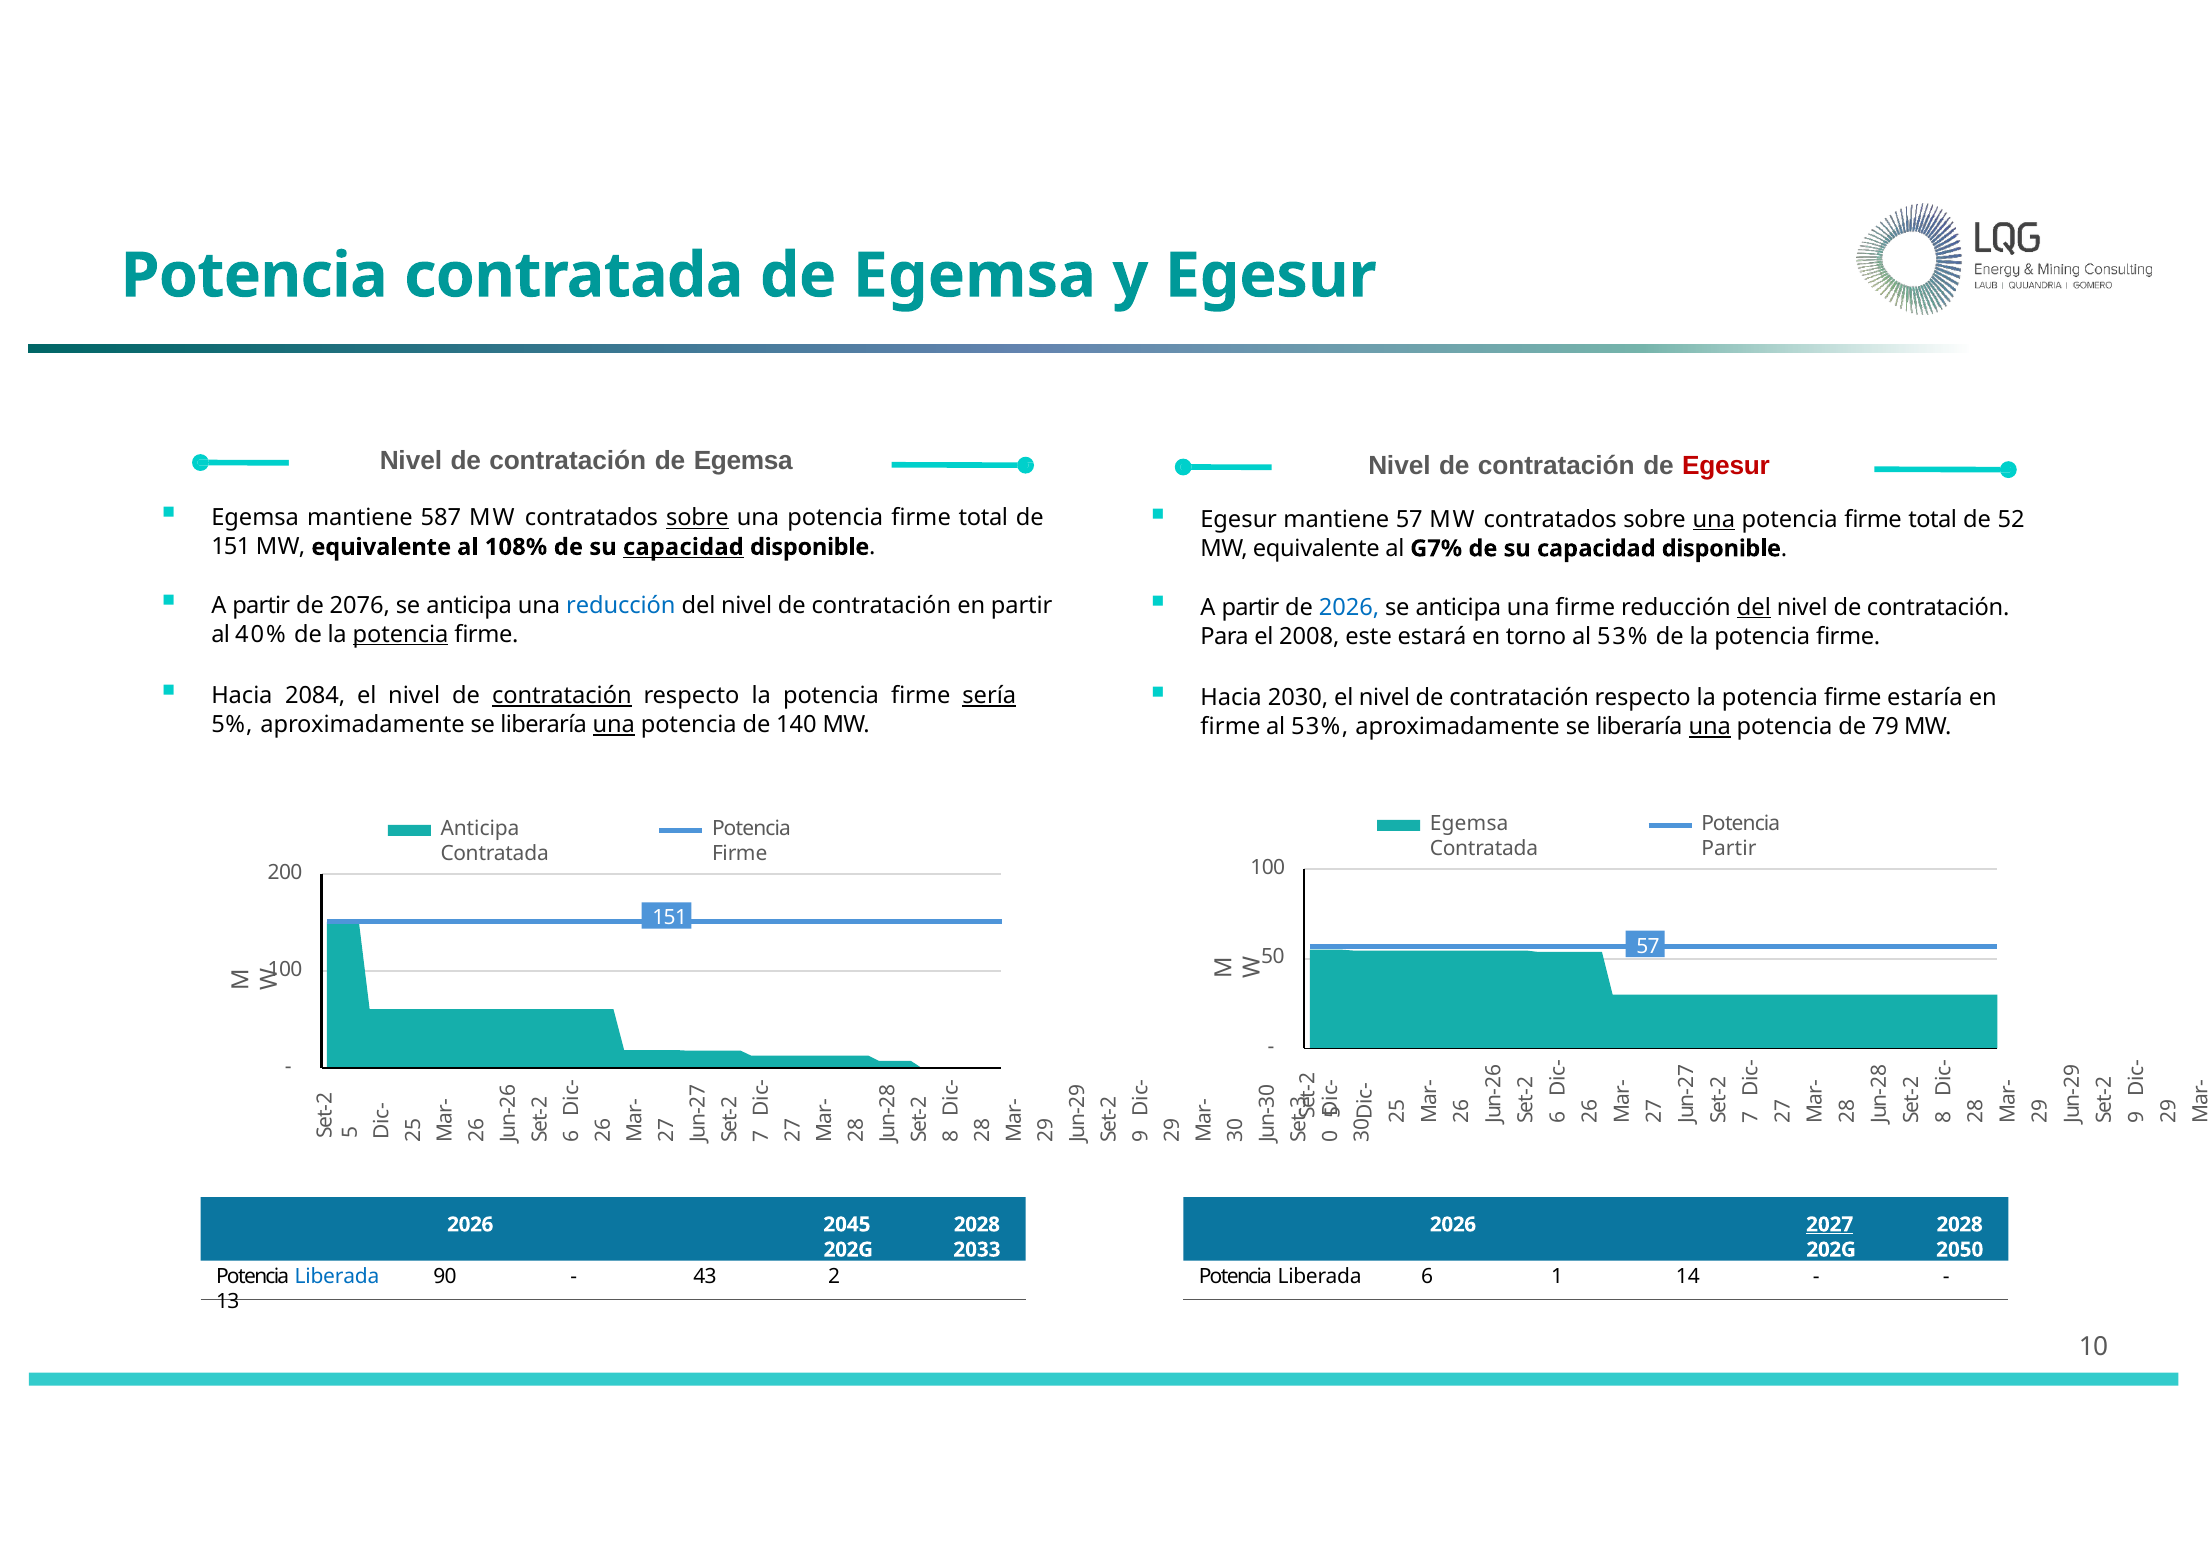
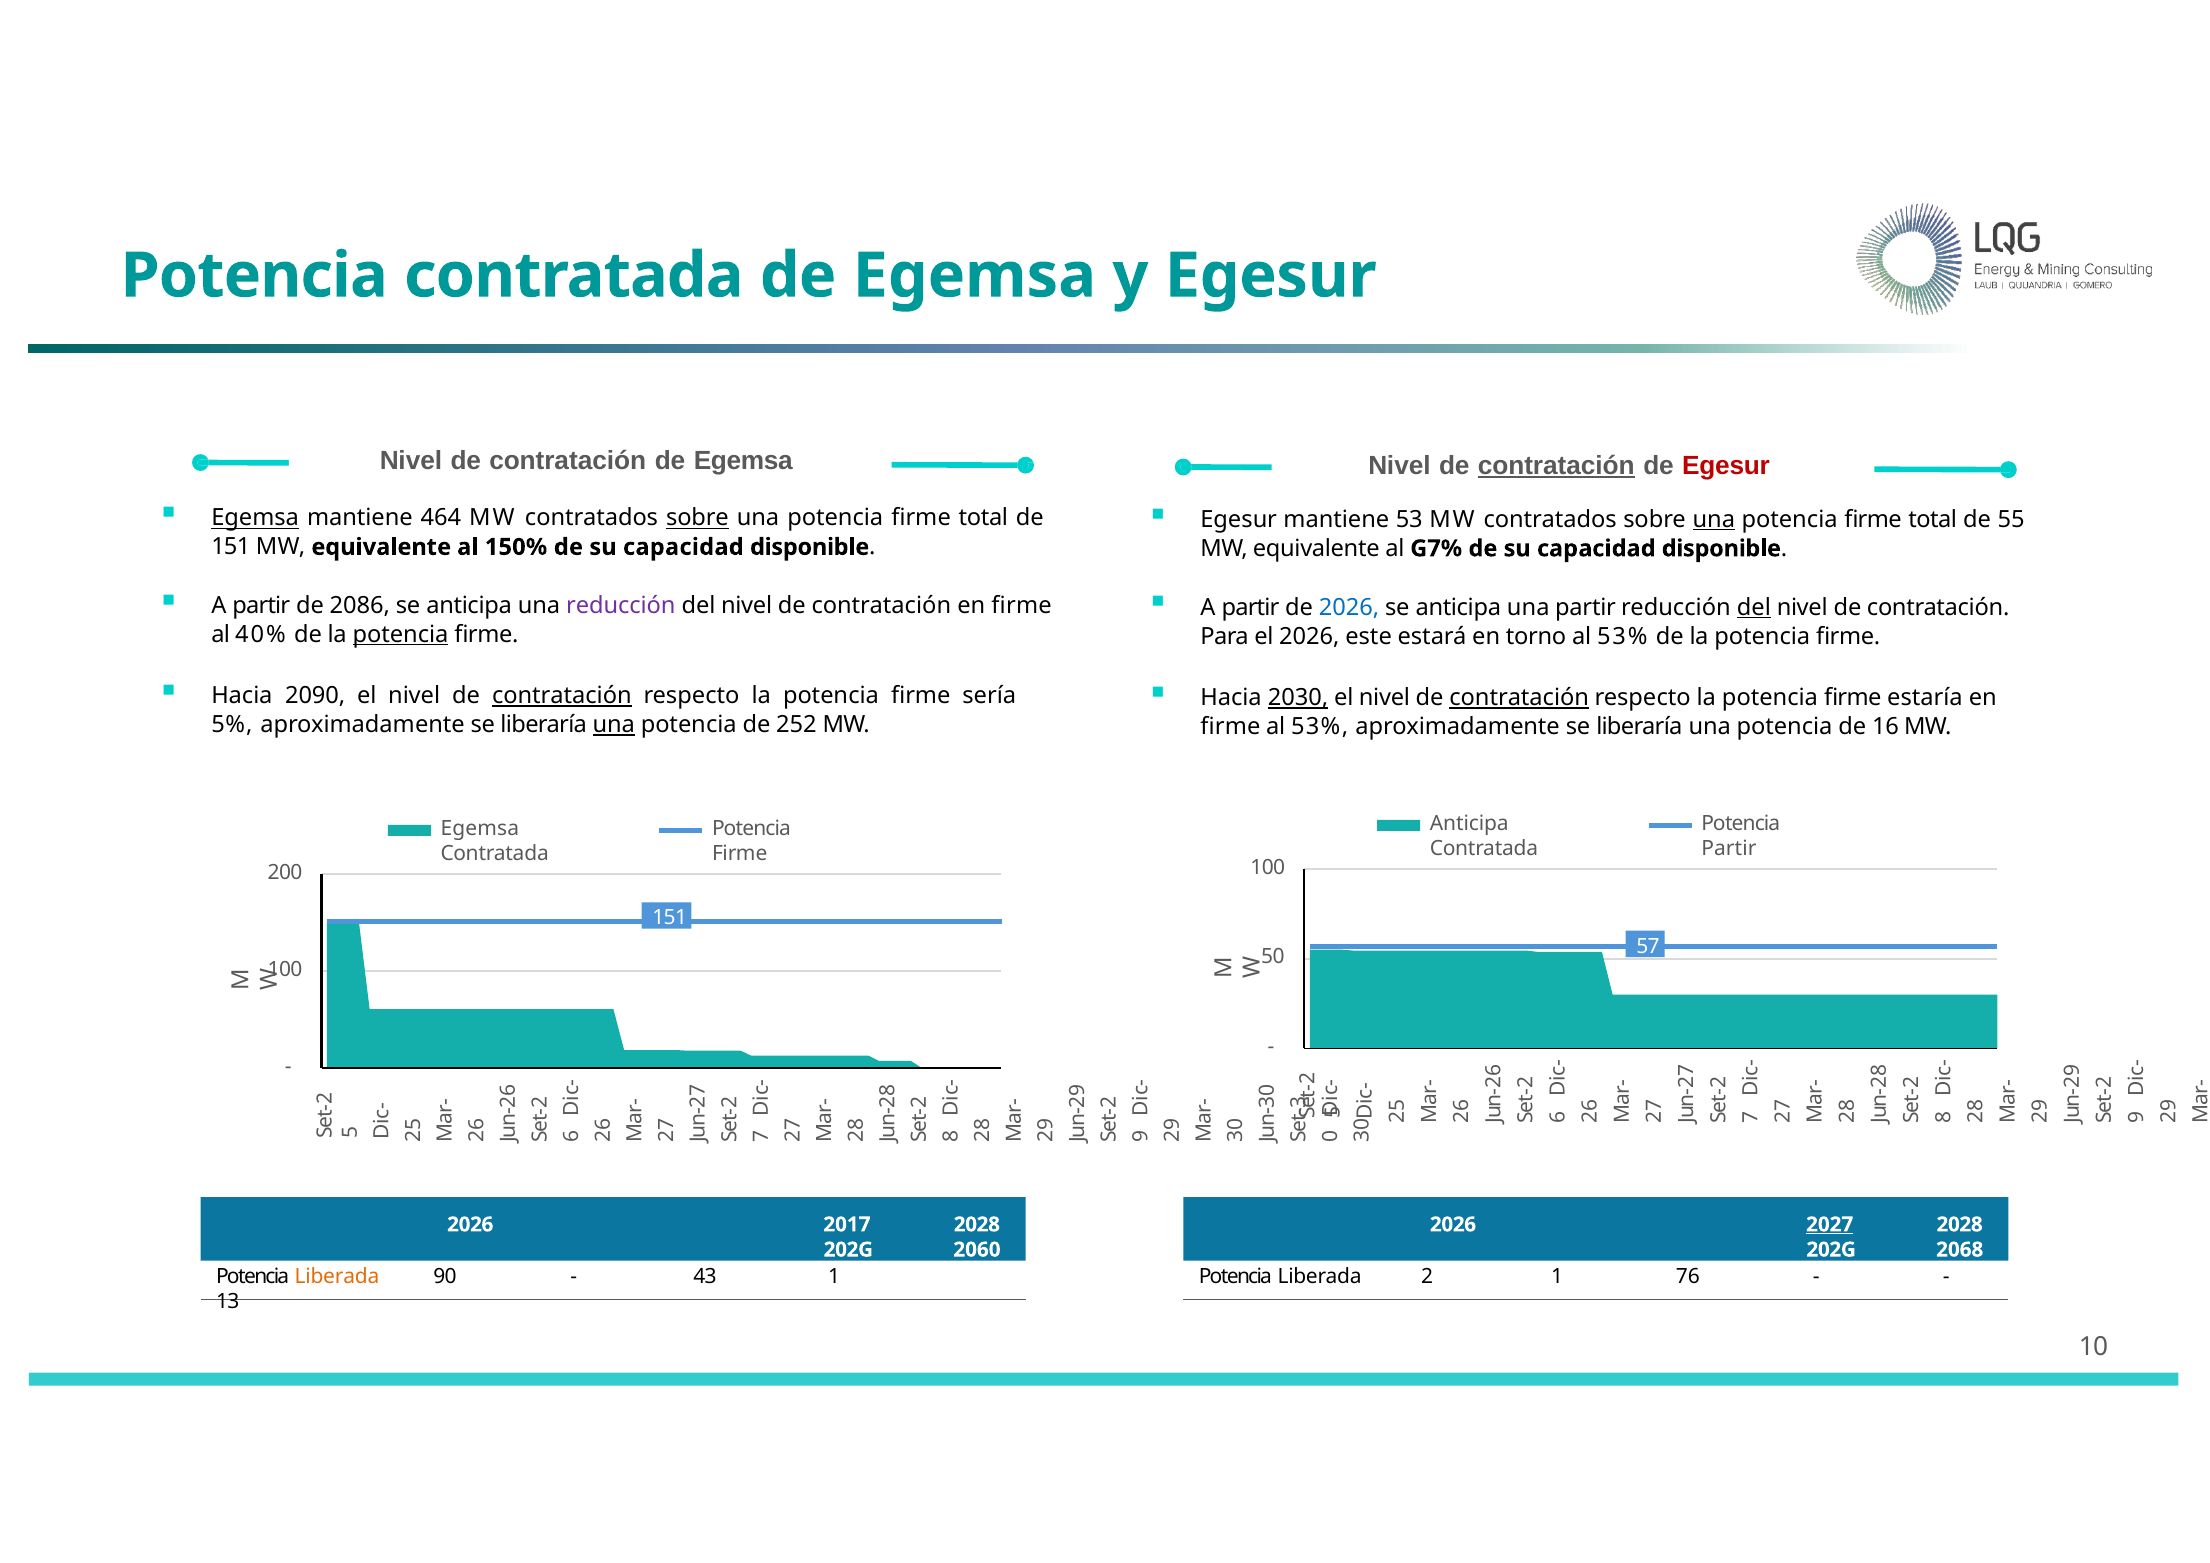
contratación at (1556, 466) underline: none -> present
Egemsa at (255, 518) underline: none -> present
587: 587 -> 464
mantiene 57: 57 -> 53
52: 52 -> 55
108%: 108% -> 150%
capacidad at (683, 547) underline: present -> none
2076: 2076 -> 2086
reducción at (621, 606) colour: blue -> purple
contratación en partir: partir -> firme
una firme: firme -> partir
el 2008: 2008 -> 2026
2084: 2084 -> 2090
sería underline: present -> none
2030 underline: none -> present
contratación at (1519, 698) underline: none -> present
140: 140 -> 252
una at (1710, 727) underline: present -> none
79: 79 -> 16
Egemsa at (1469, 823): Egemsa -> Anticipa
Anticipa at (480, 828): Anticipa -> Egemsa
2045: 2045 -> 2017
2033: 2033 -> 2060
2050: 2050 -> 2068
Liberada at (337, 1277) colour: blue -> orange
43 2: 2 -> 1
Liberada 6: 6 -> 2
14: 14 -> 76
